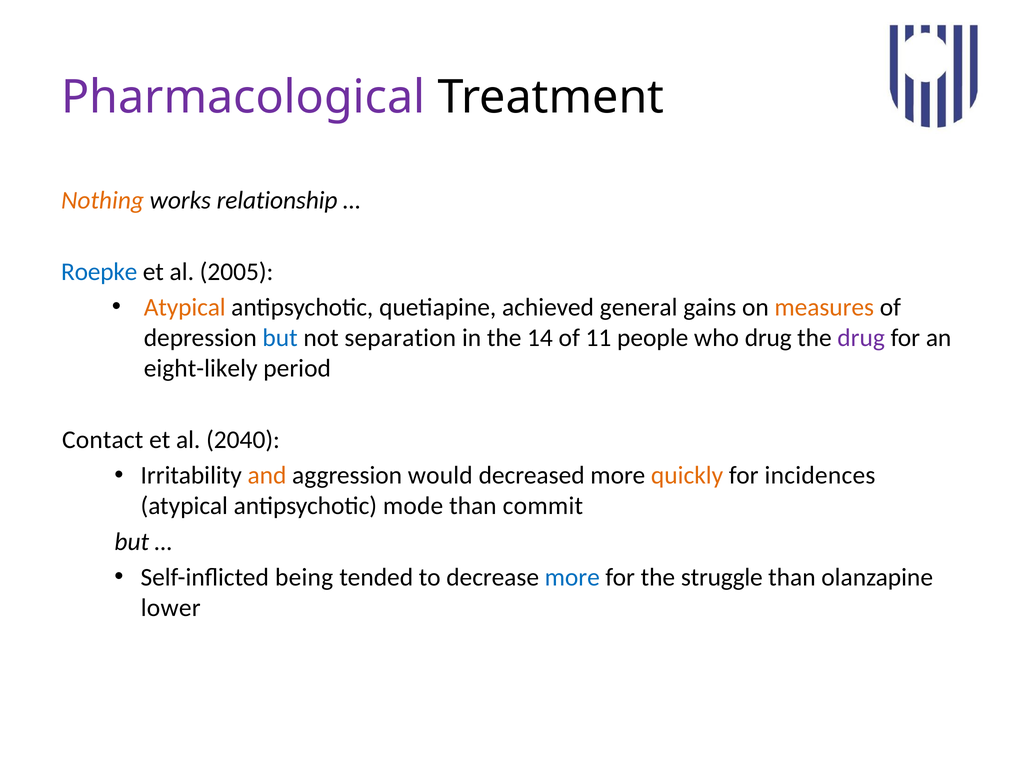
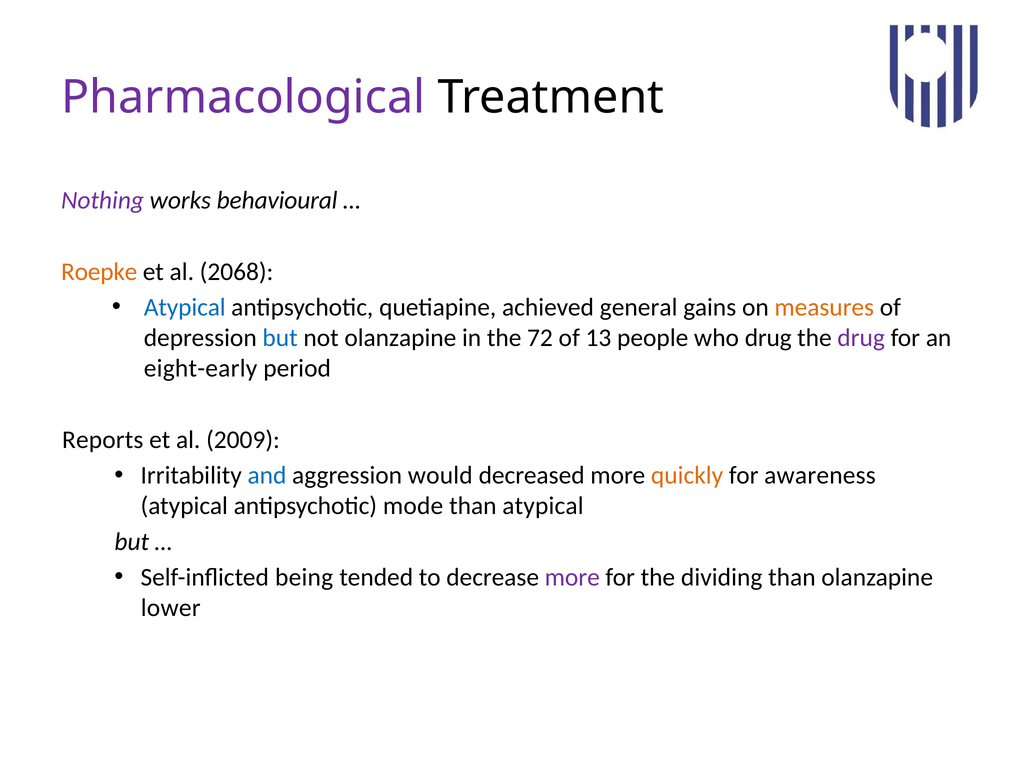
Nothing colour: orange -> purple
relationship: relationship -> behavioural
Roepke colour: blue -> orange
2005: 2005 -> 2068
Atypical at (185, 307) colour: orange -> blue
not separation: separation -> olanzapine
14: 14 -> 72
11: 11 -> 13
eight-likely: eight-likely -> eight-early
Contact: Contact -> Reports
2040: 2040 -> 2009
and colour: orange -> blue
incidences: incidences -> awareness
than commit: commit -> atypical
more at (572, 577) colour: blue -> purple
struggle: struggle -> dividing
